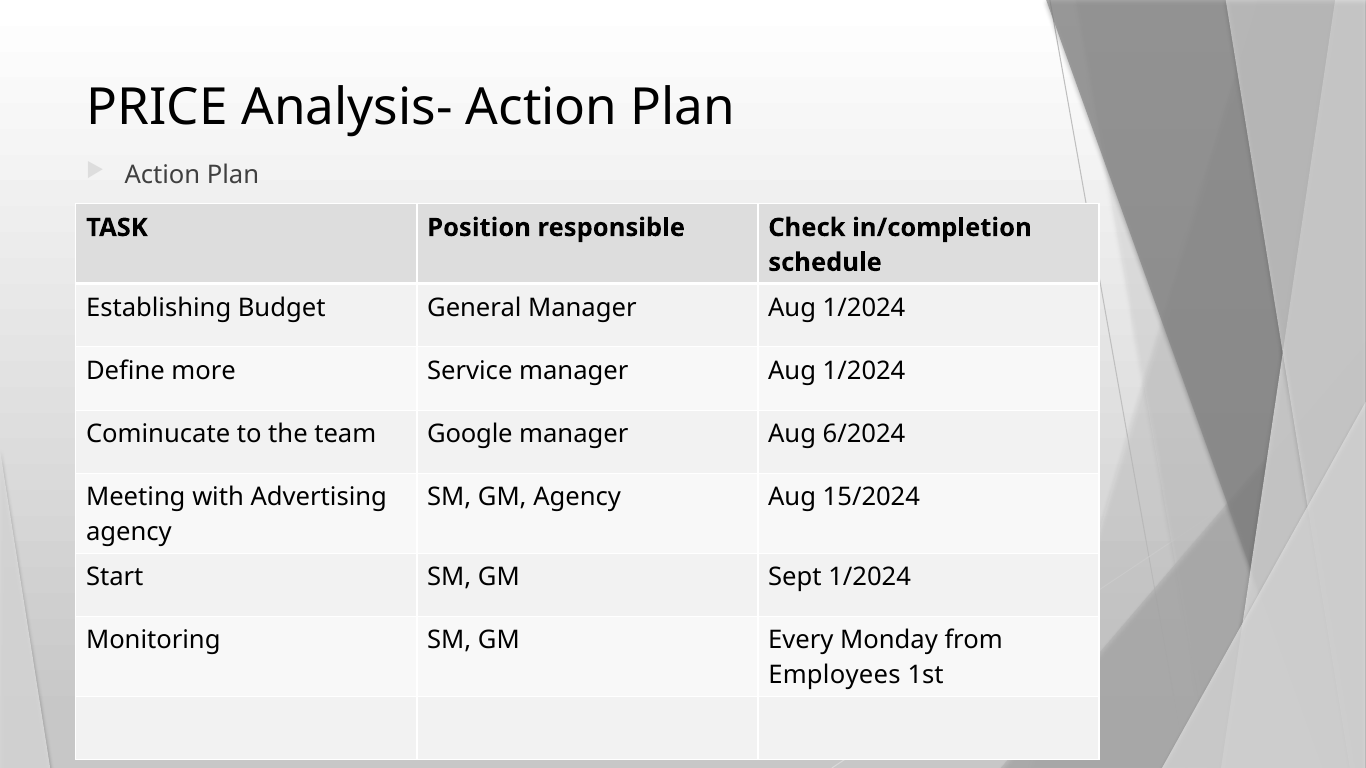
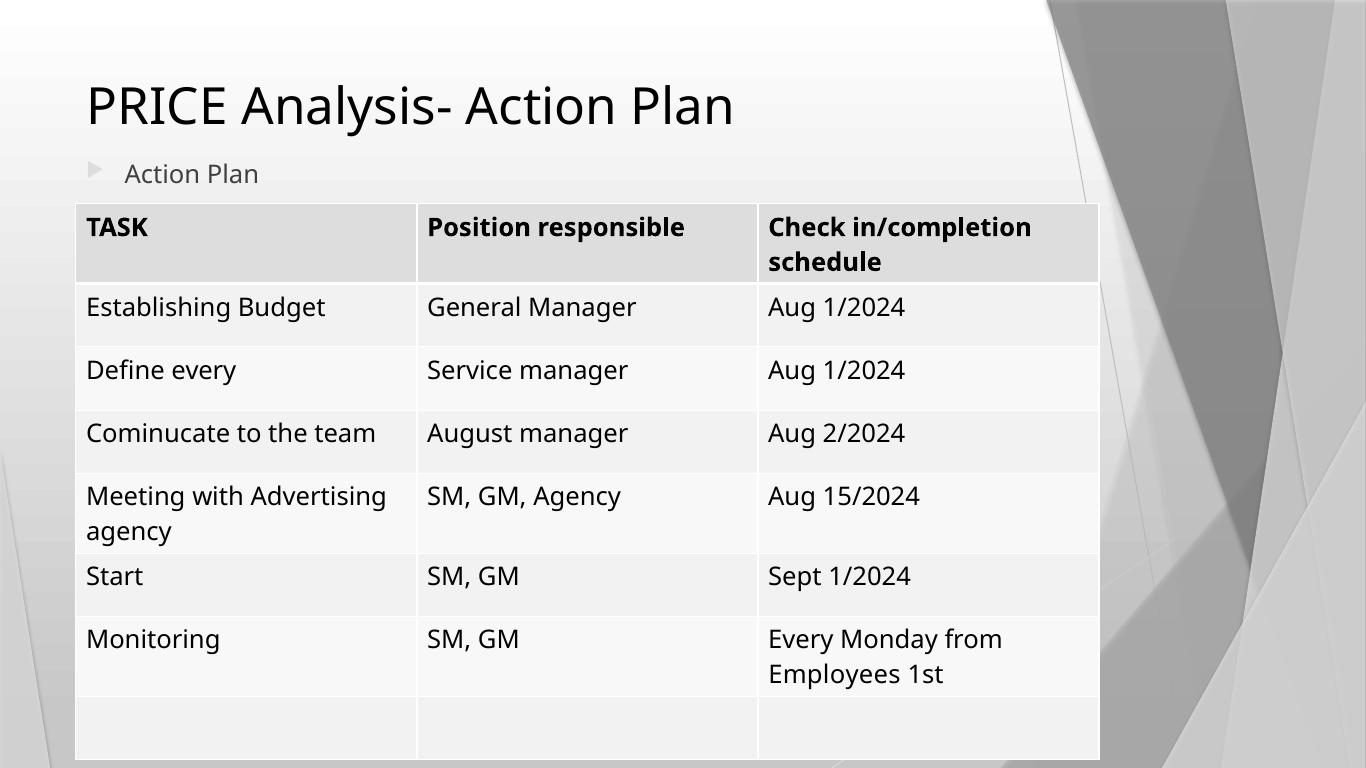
Define more: more -> every
Google: Google -> August
6/2024: 6/2024 -> 2/2024
